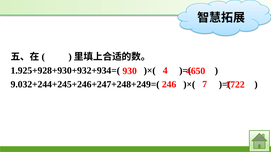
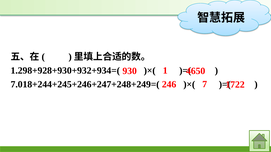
1.925+928+930+932+934=(: 1.925+928+930+932+934=( -> 1.298+928+930+932+934=(
4: 4 -> 1
9.032+244+245+246+247+248+249=(: 9.032+244+245+246+247+248+249=( -> 7.018+244+245+246+247+248+249=(
